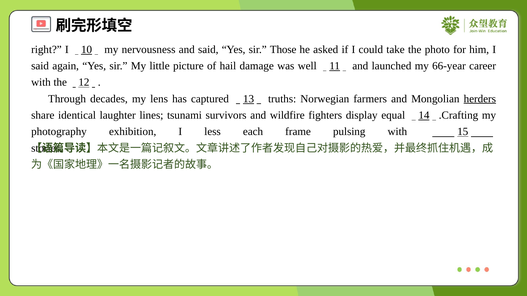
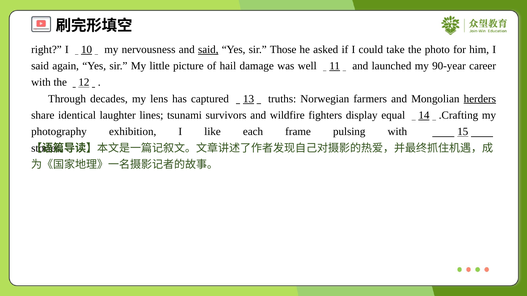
said at (208, 50) underline: none -> present
66-year: 66-year -> 90-year
less: less -> like
